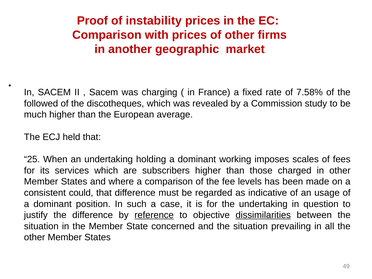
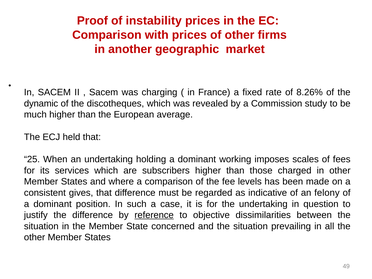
7.58%: 7.58% -> 8.26%
followed: followed -> dynamic
could: could -> gives
usage: usage -> felony
dissimilarities underline: present -> none
